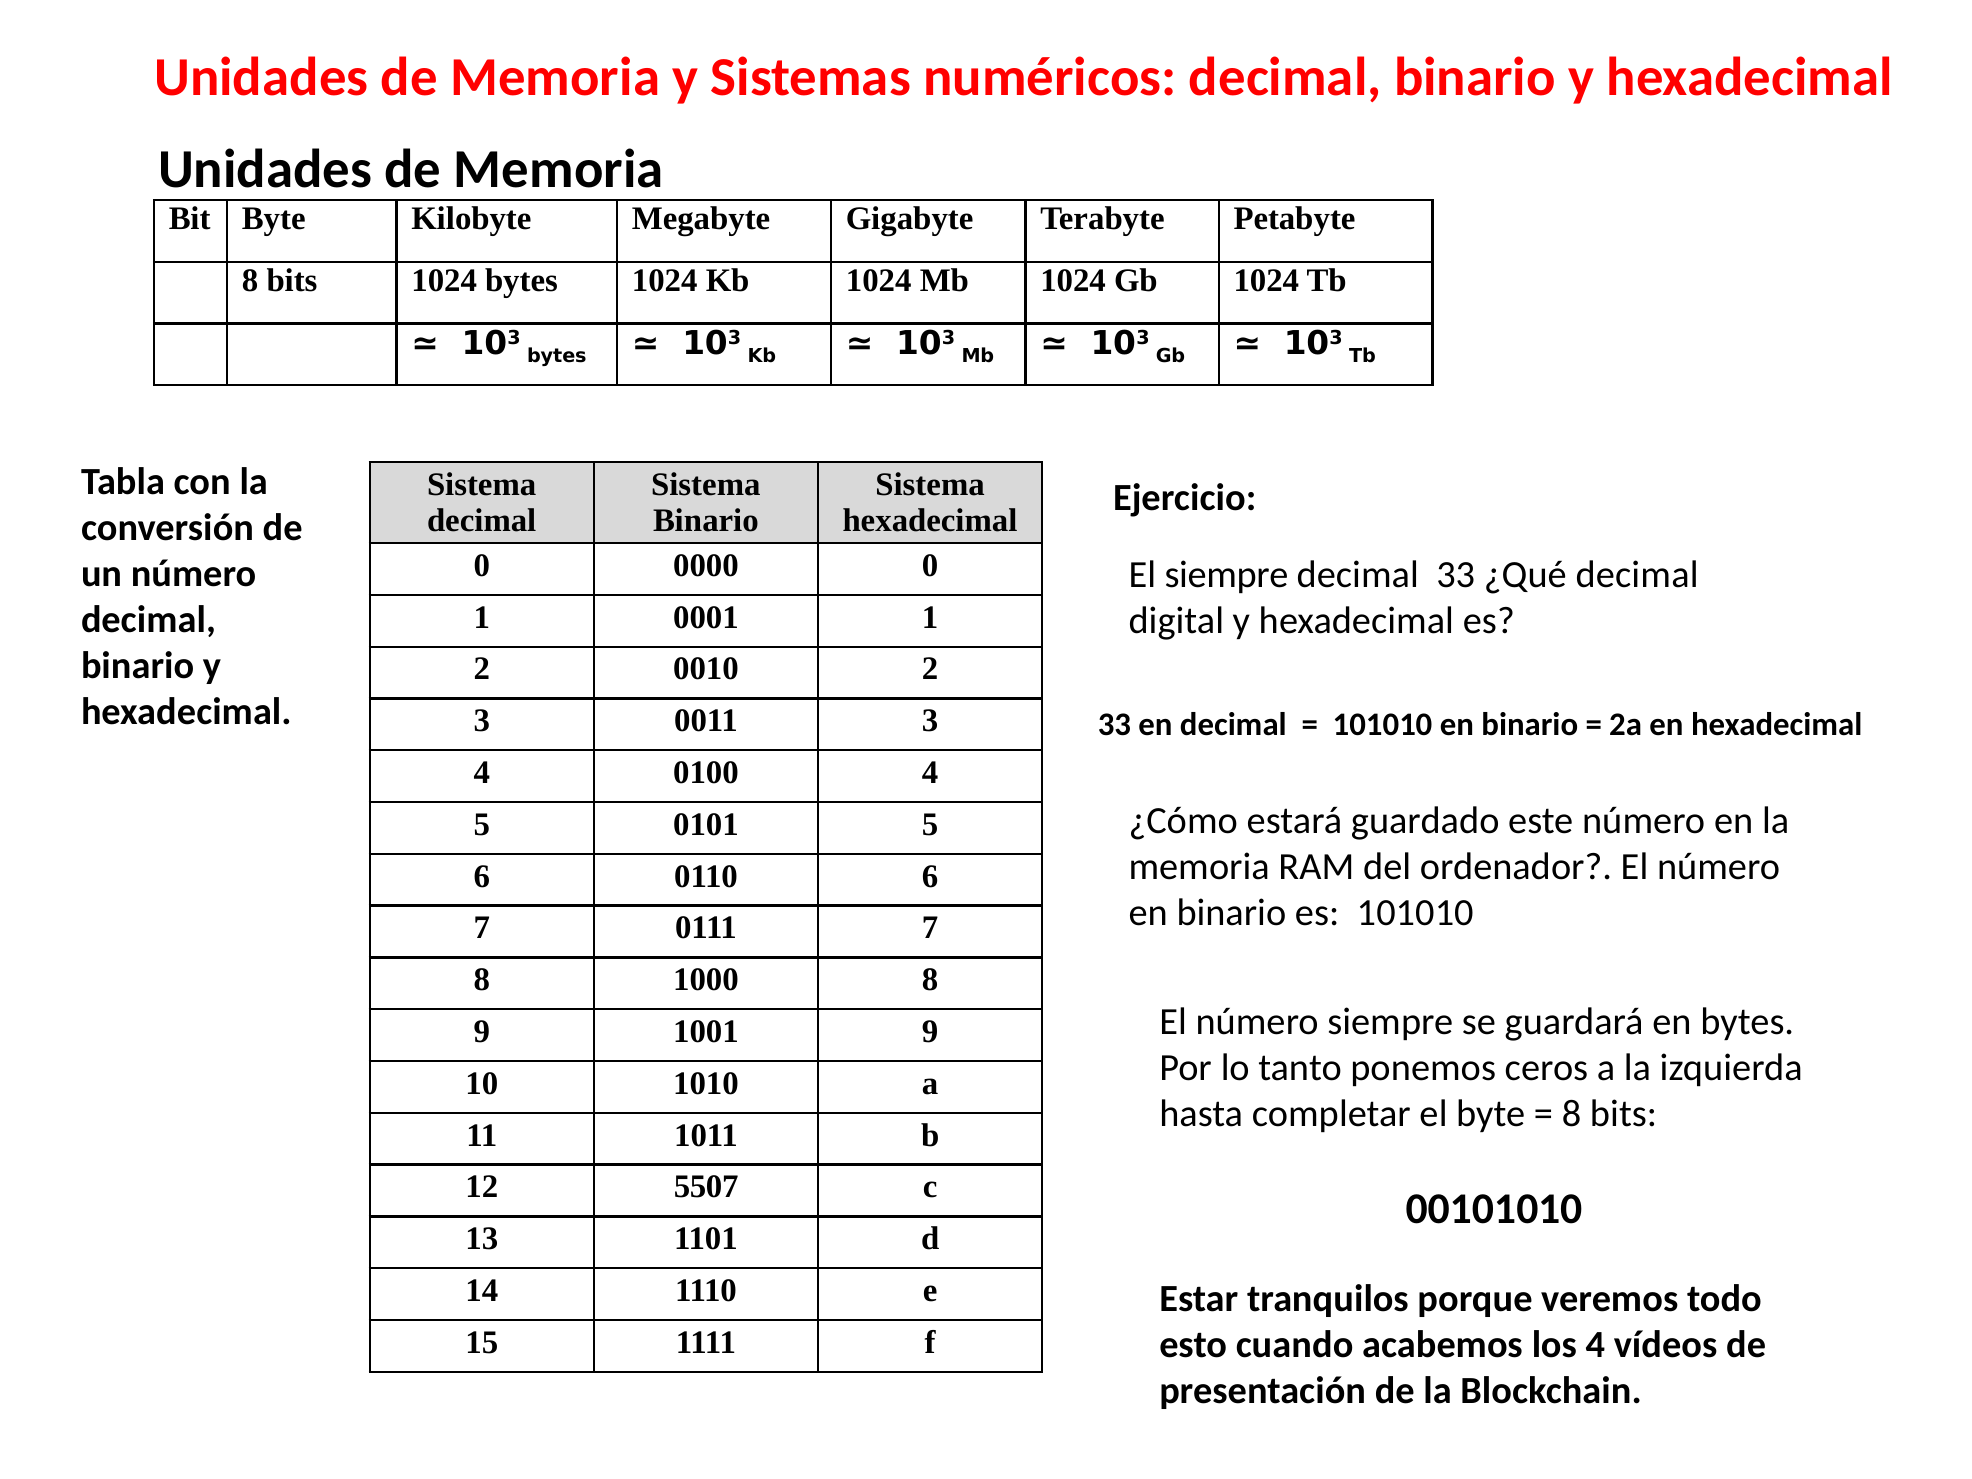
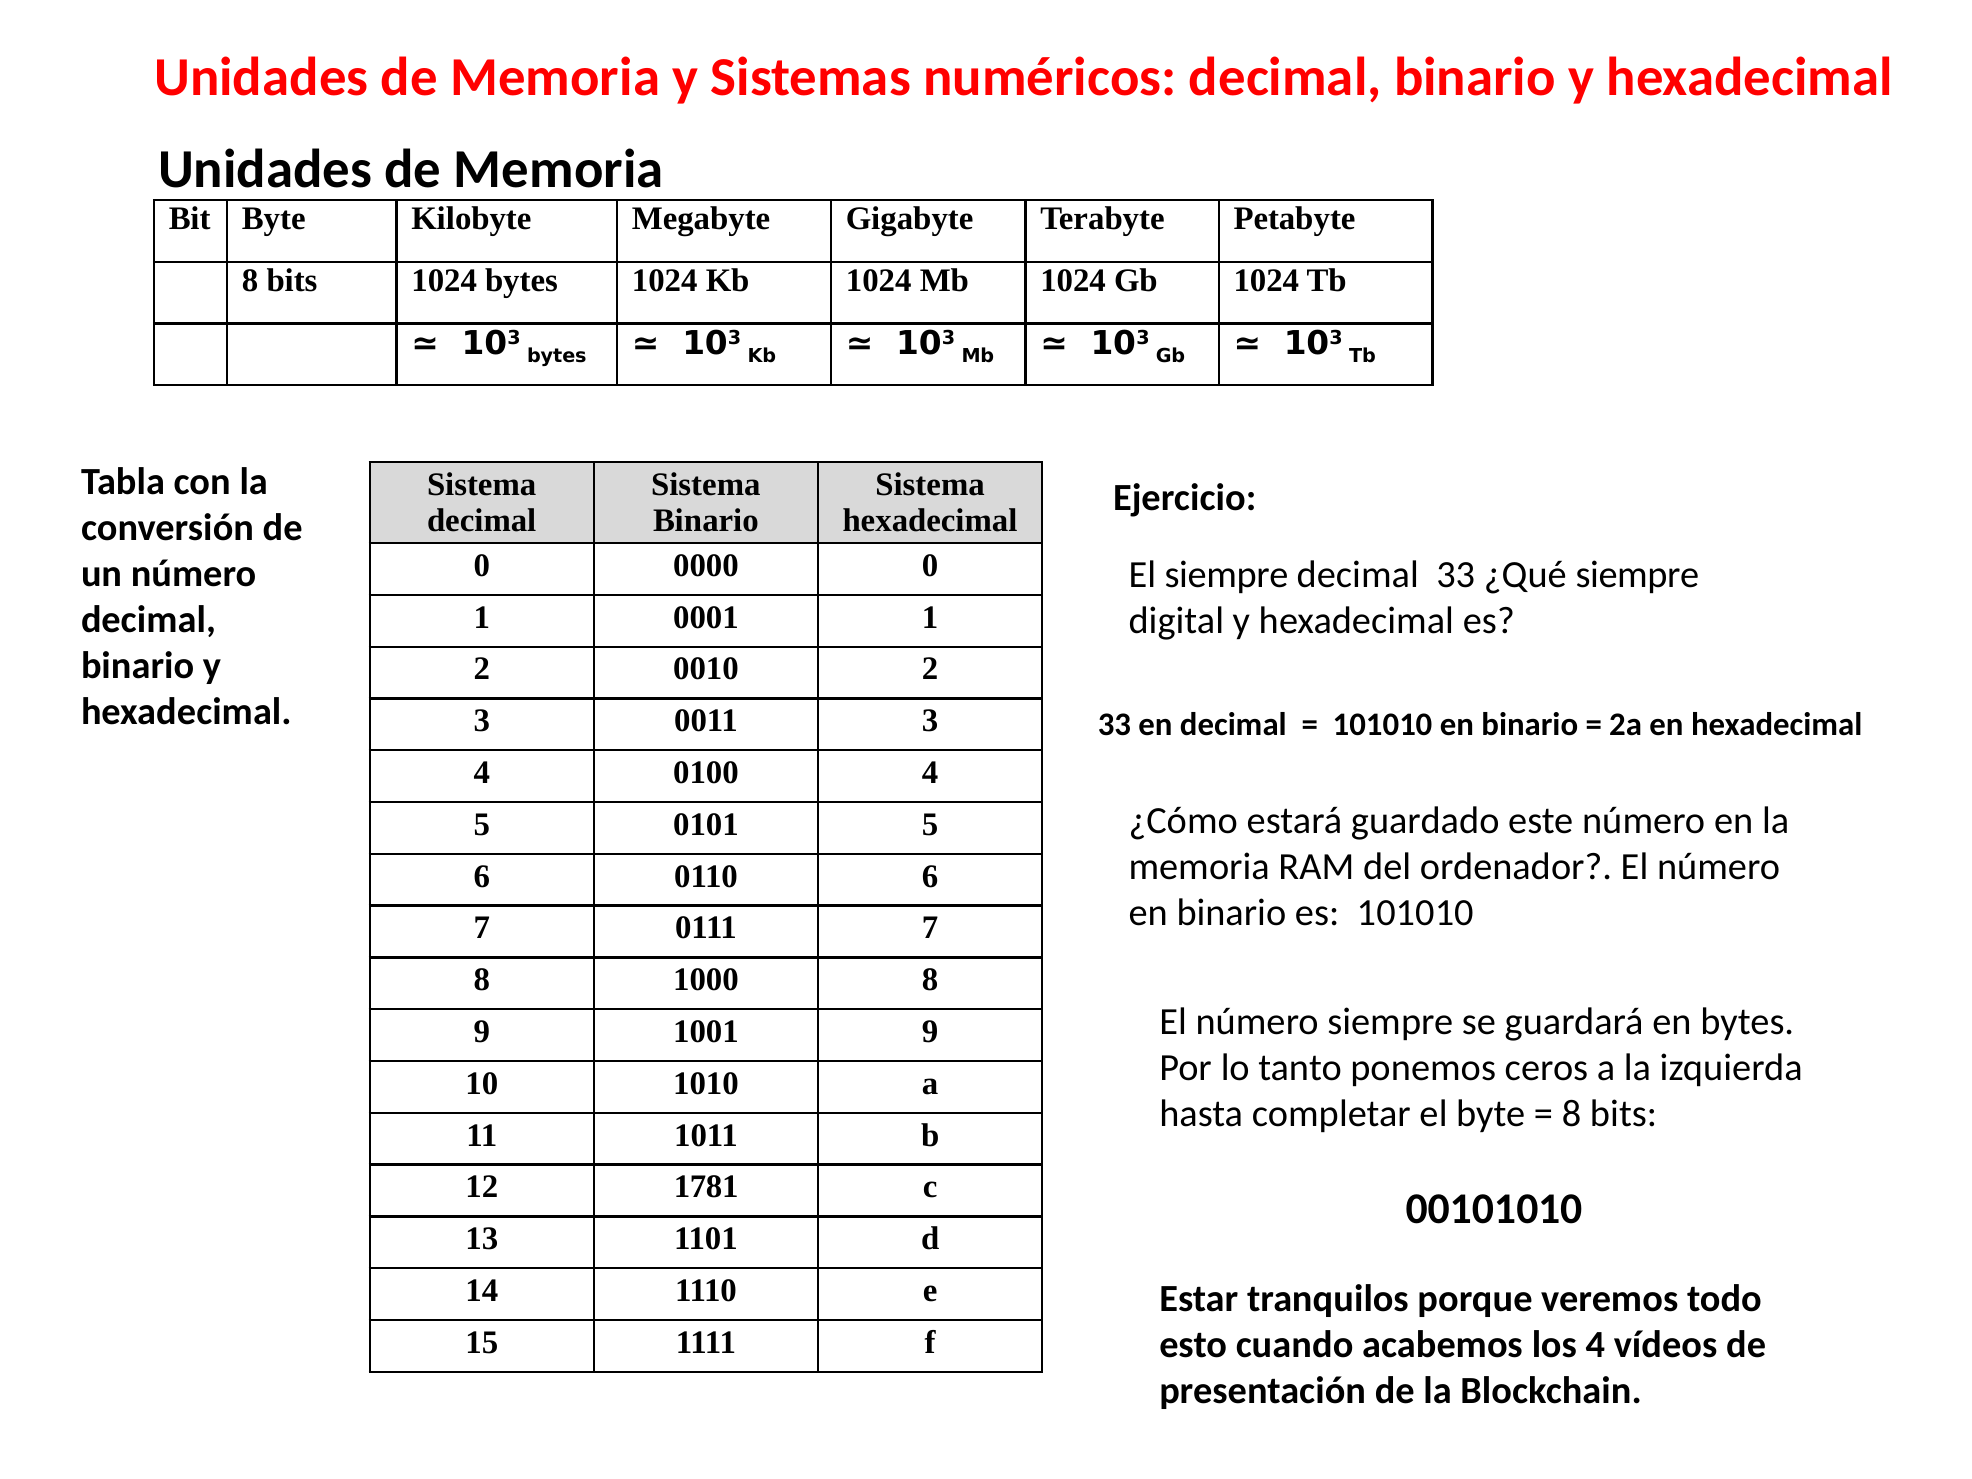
¿Qué decimal: decimal -> siempre
5507: 5507 -> 1781
